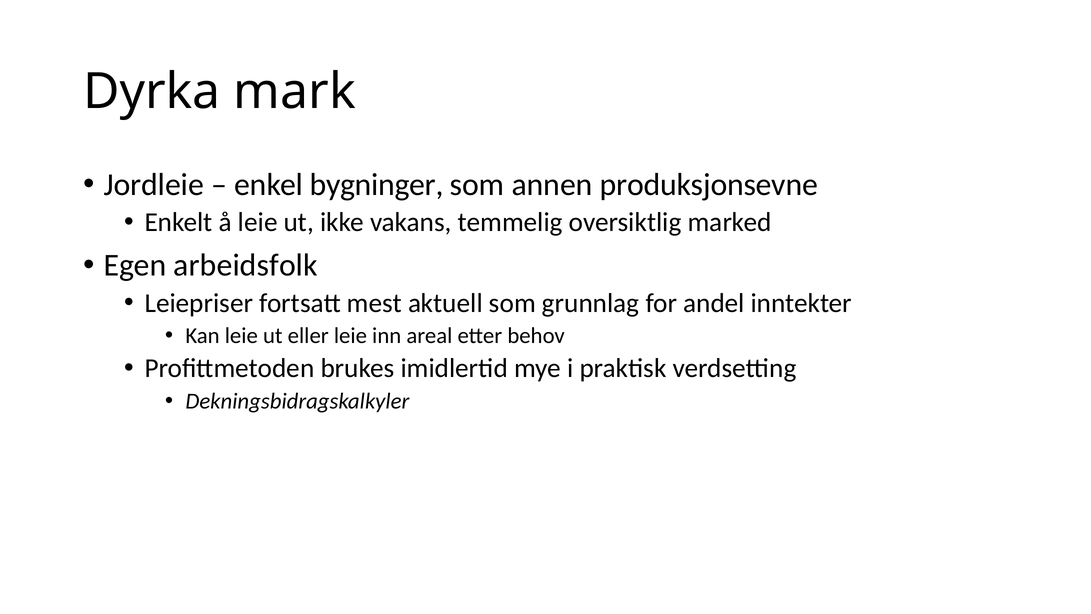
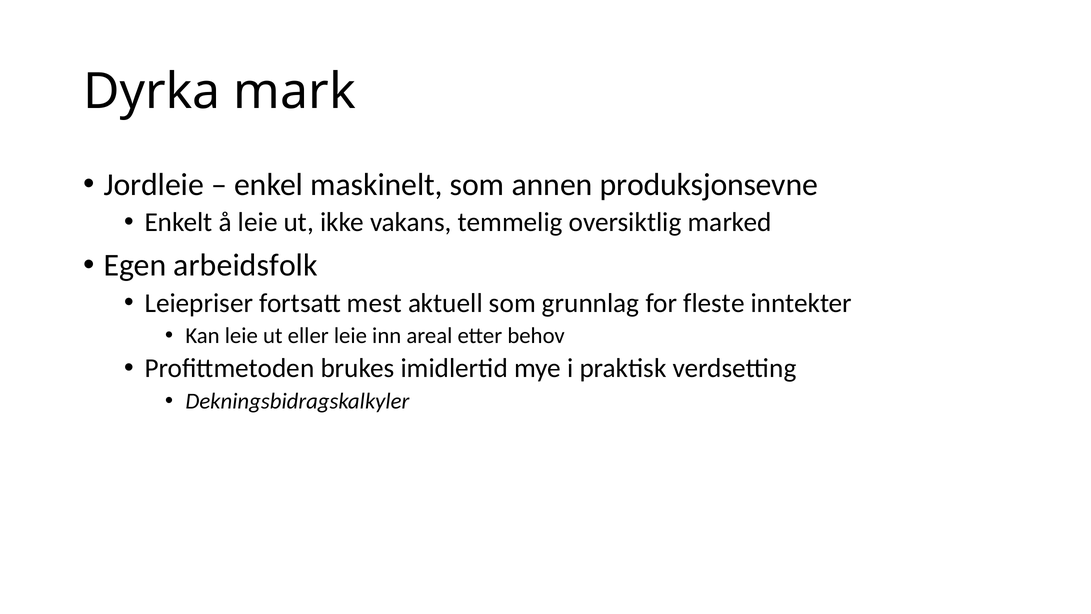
bygninger: bygninger -> maskinelt
andel: andel -> fleste
